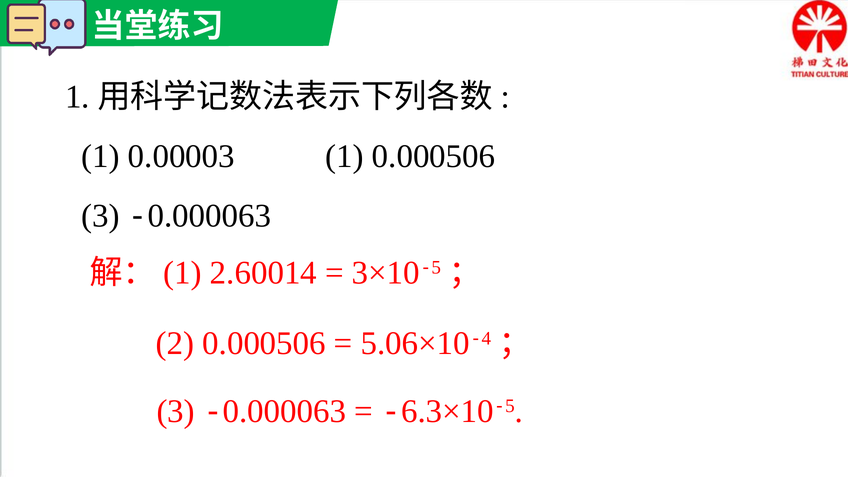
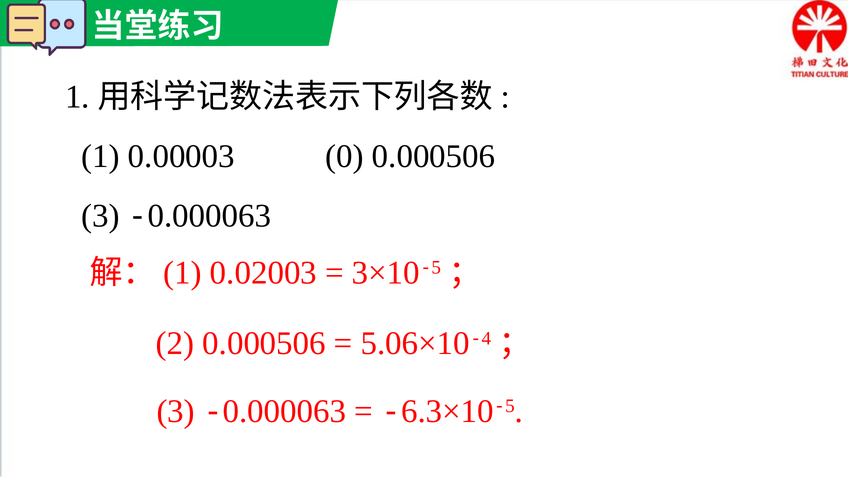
0.00003 1: 1 -> 0
2.60014: 2.60014 -> 0.02003
